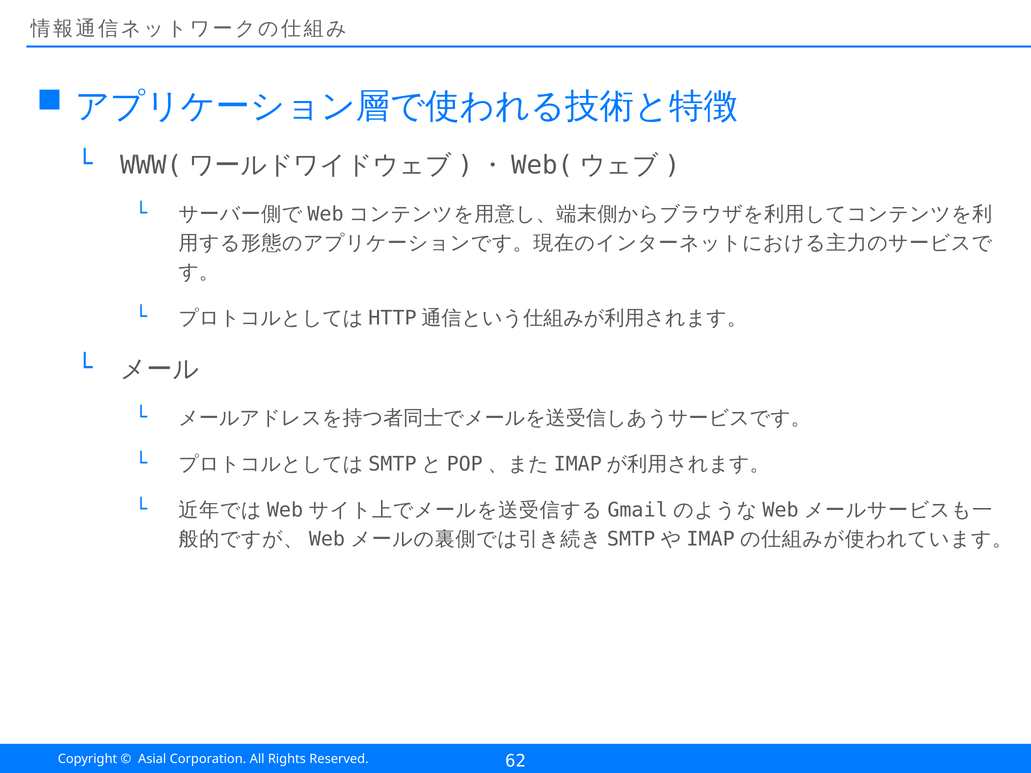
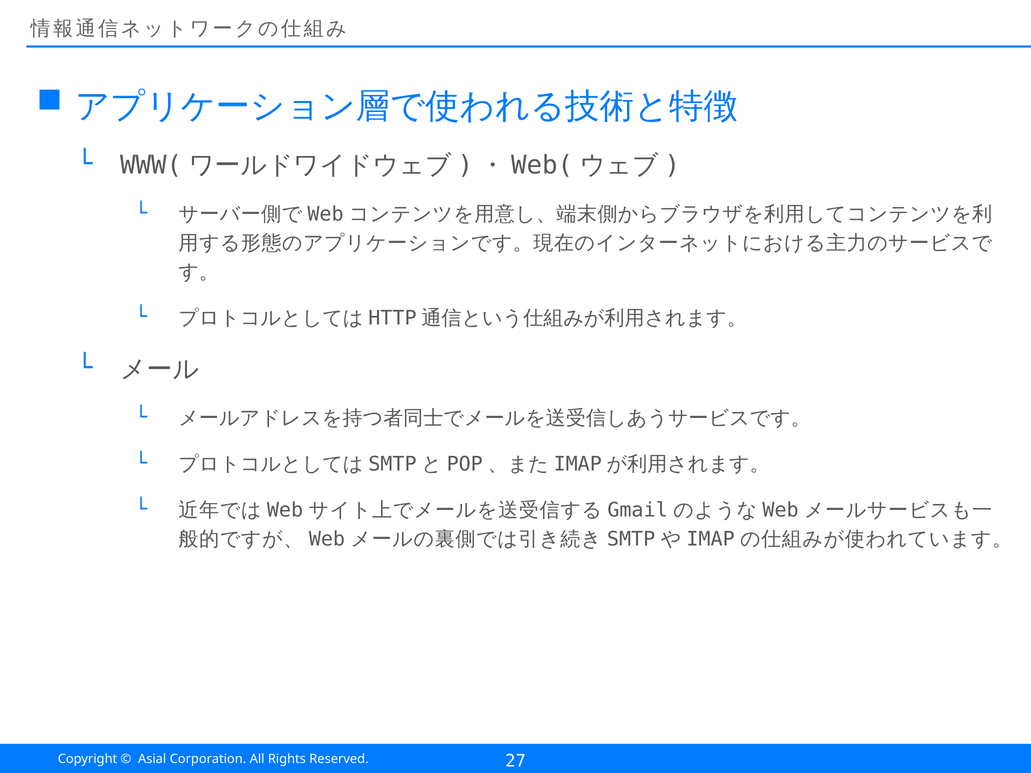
62: 62 -> 27
